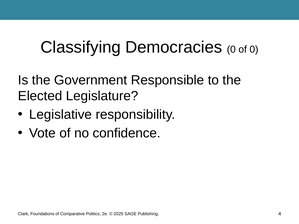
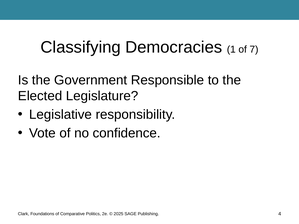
Democracies 0: 0 -> 1
of 0: 0 -> 7
